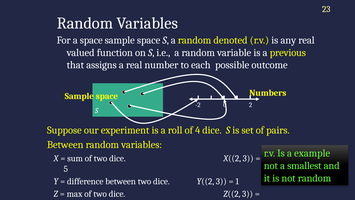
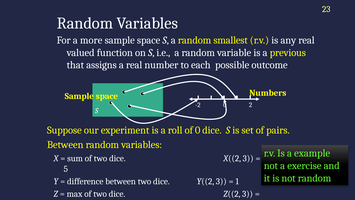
a space: space -> more
denoted: denoted -> smallest
of 4: 4 -> 0
smallest: smallest -> exercise
